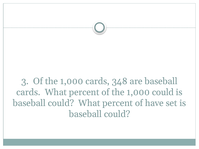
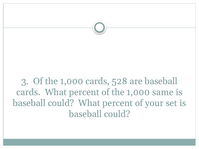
348: 348 -> 528
1,000 could: could -> same
have: have -> your
